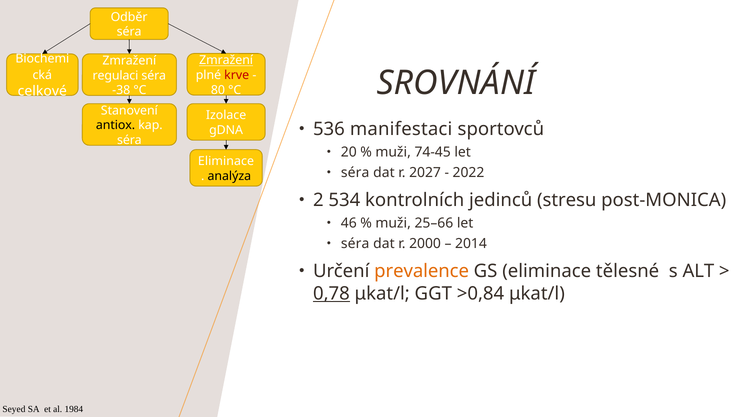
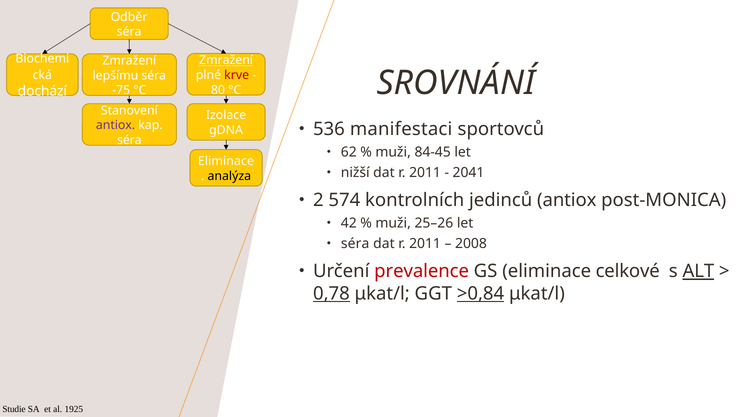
regulaci: regulaci -> lepšímu
-38: -38 -> -75
celkové: celkové -> dochází
antiox at (116, 125) colour: black -> purple
20: 20 -> 62
74-45: 74-45 -> 84-45
séra at (355, 173): séra -> nižší
2027 at (425, 173): 2027 -> 2011
2022: 2022 -> 2041
534: 534 -> 574
jedinců stresu: stresu -> antiox
46: 46 -> 42
25–66: 25–66 -> 25–26
2000 at (425, 244): 2000 -> 2011
2014: 2014 -> 2008
prevalence colour: orange -> red
tělesné: tělesné -> celkové
ALT underline: none -> present
>0,84 underline: none -> present
Seyed: Seyed -> Studie
1984: 1984 -> 1925
